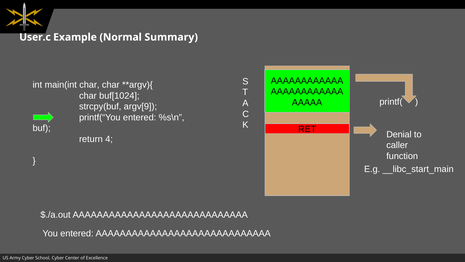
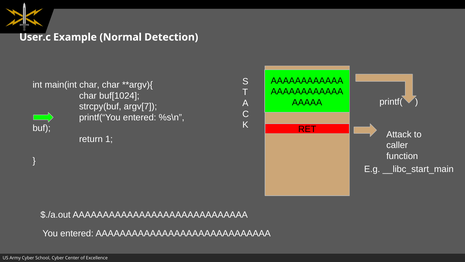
Summary: Summary -> Detection
argv[9: argv[9 -> argv[7
Denial: Denial -> Attack
4: 4 -> 1
